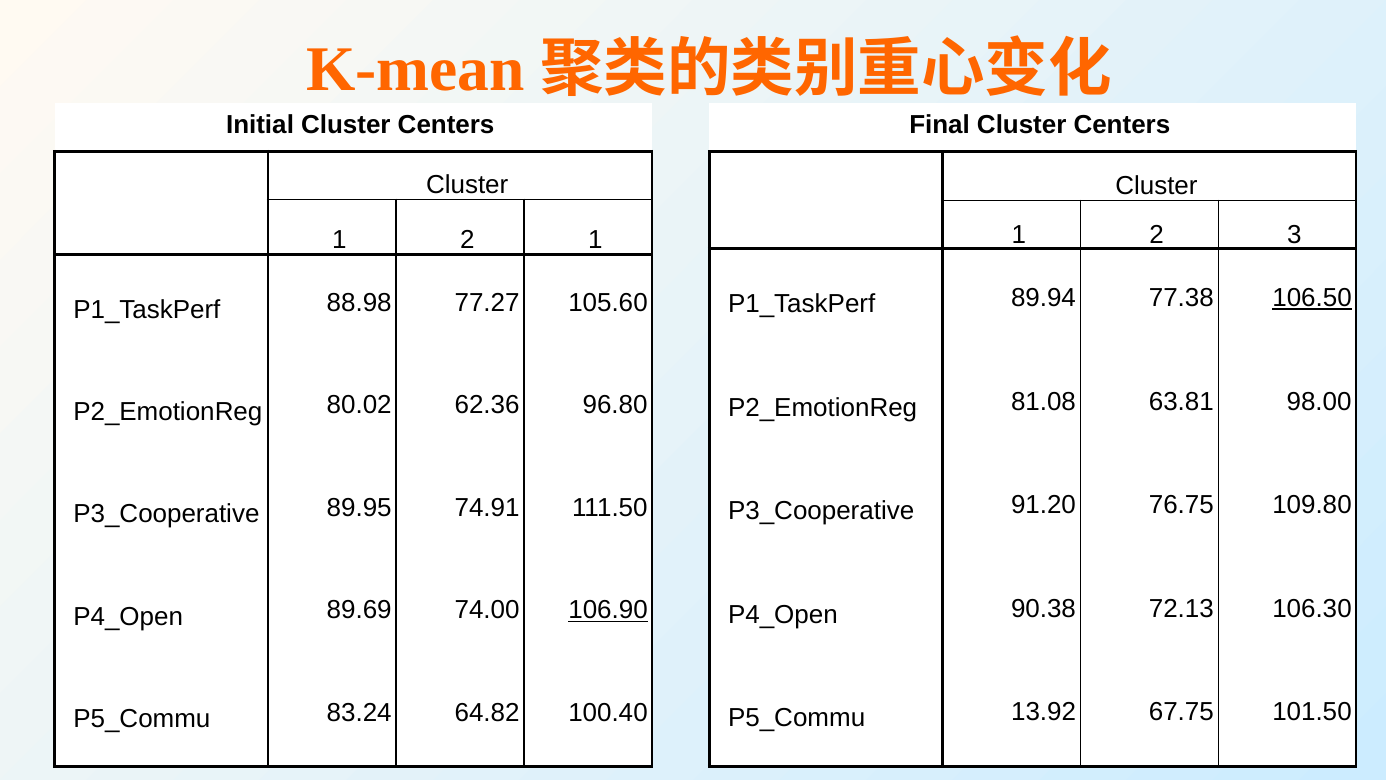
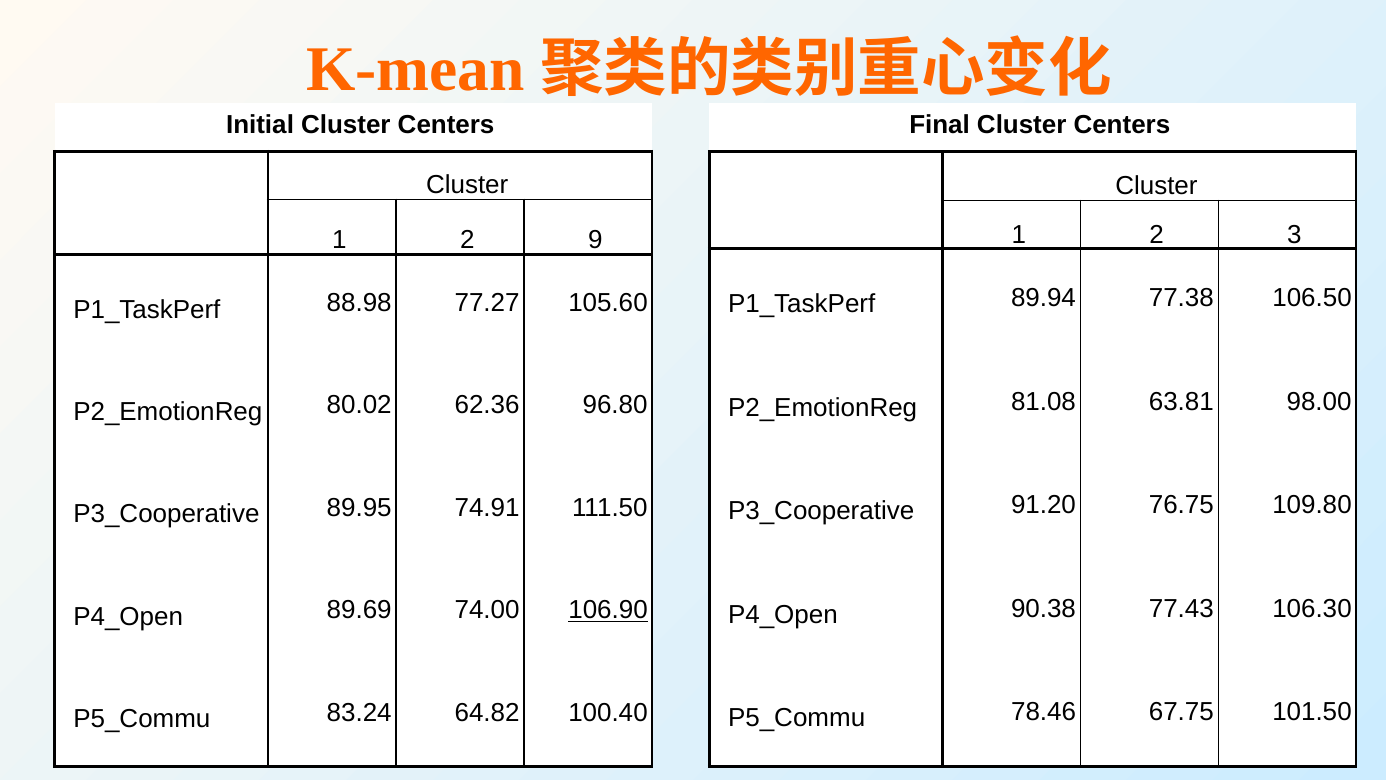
2 1: 1 -> 9
106.50 underline: present -> none
72.13: 72.13 -> 77.43
13.92: 13.92 -> 78.46
